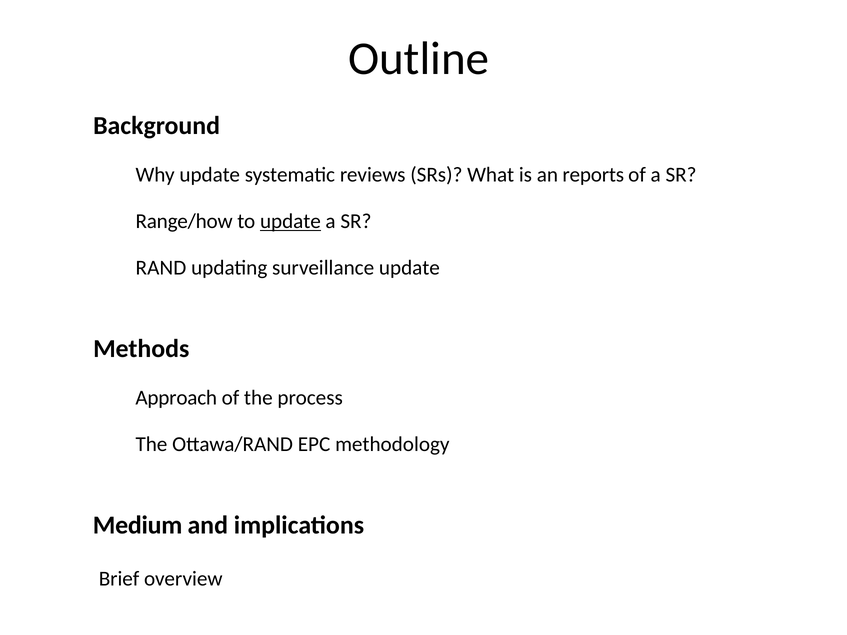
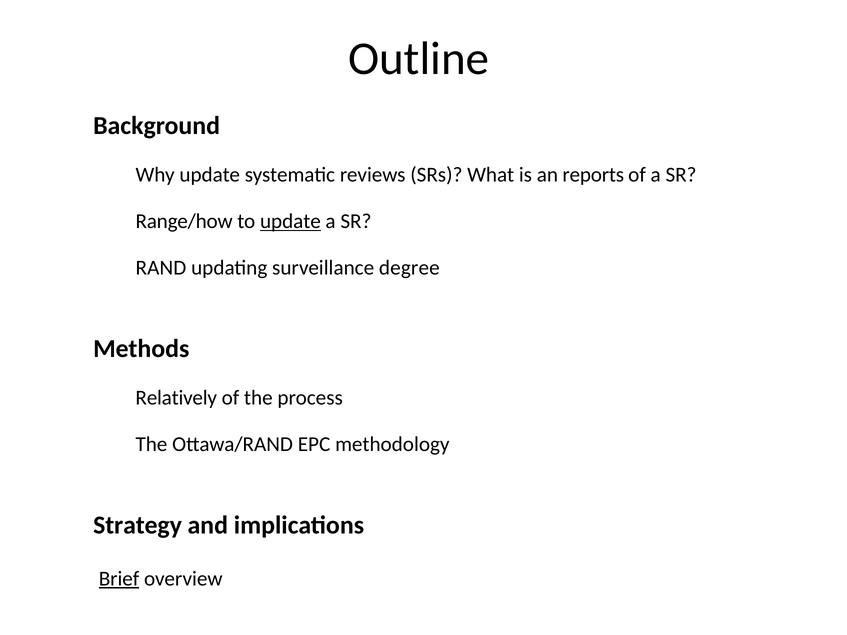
surveillance update: update -> degree
Approach: Approach -> Relatively
Medium: Medium -> Strategy
Brief underline: none -> present
